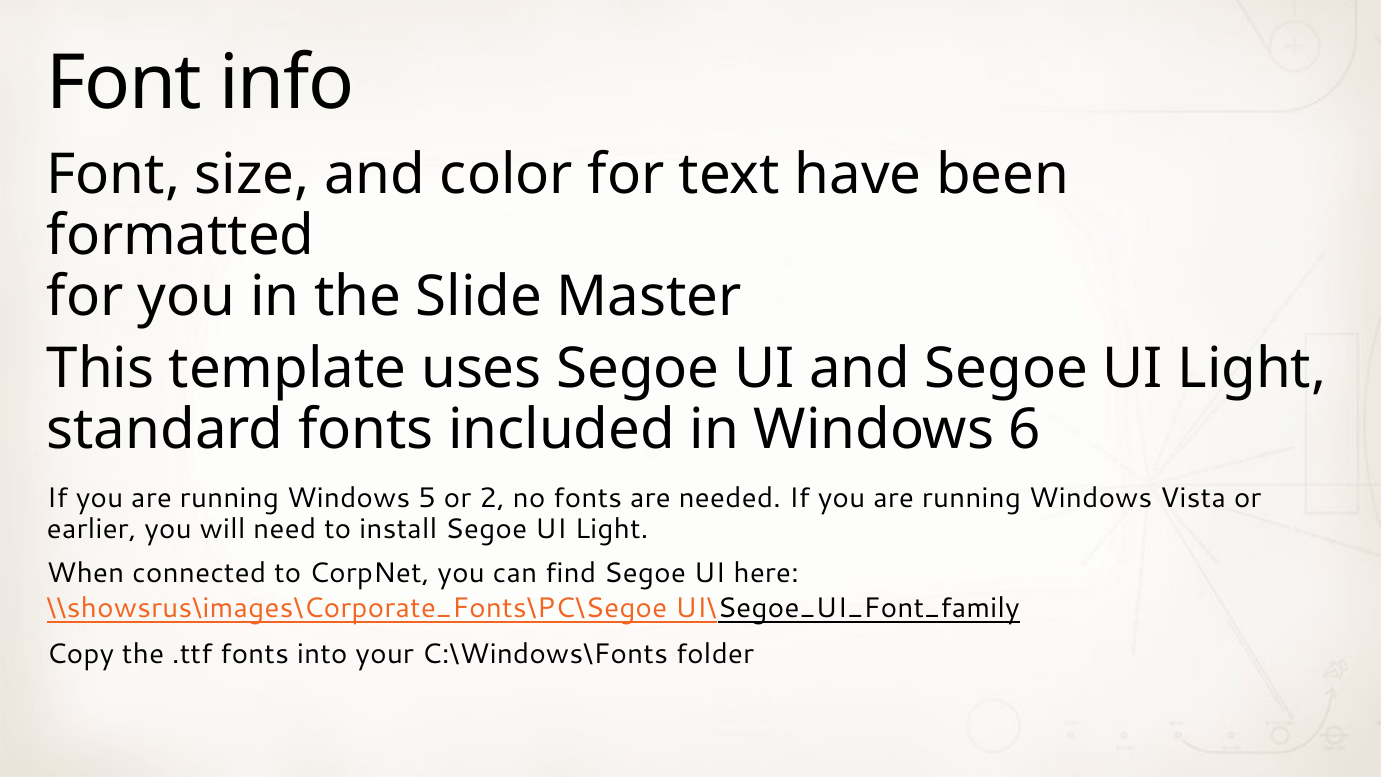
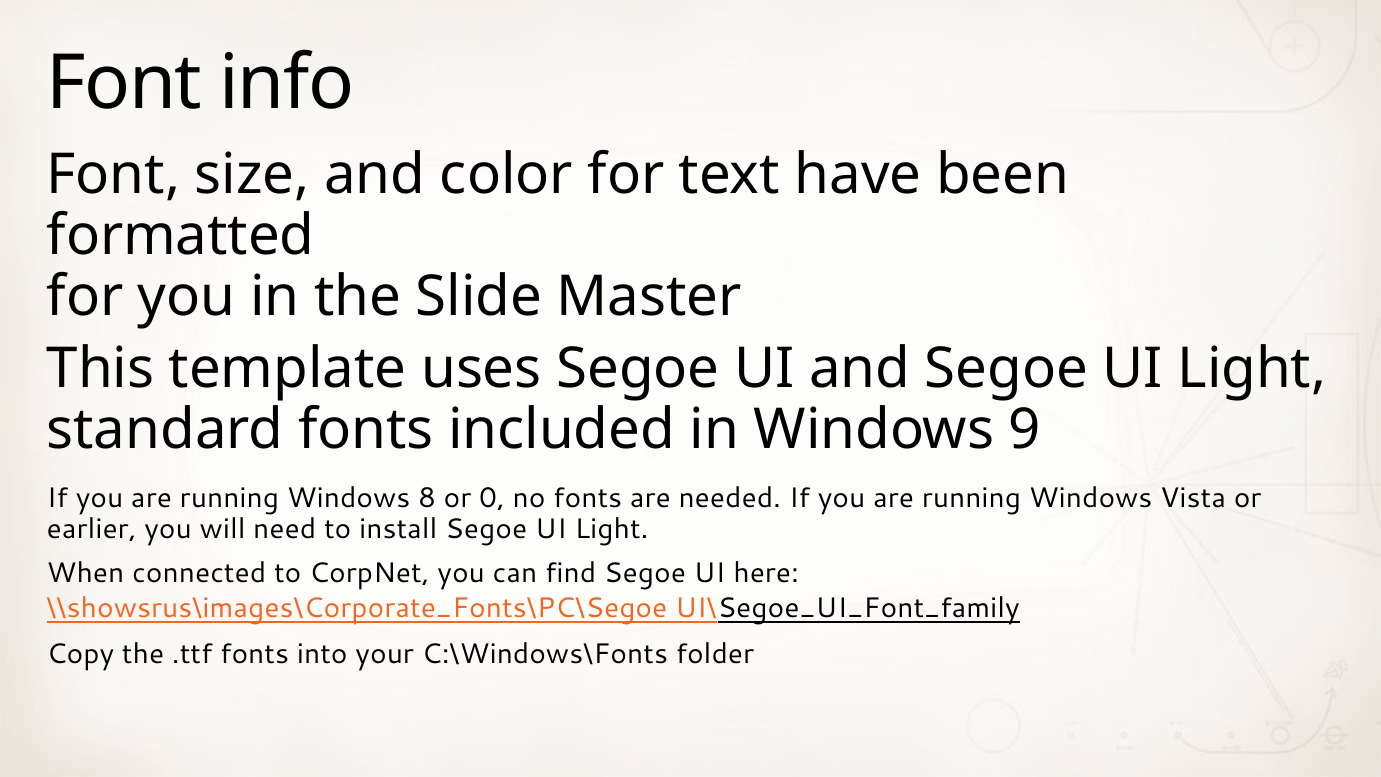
6: 6 -> 9
5: 5 -> 8
2: 2 -> 0
